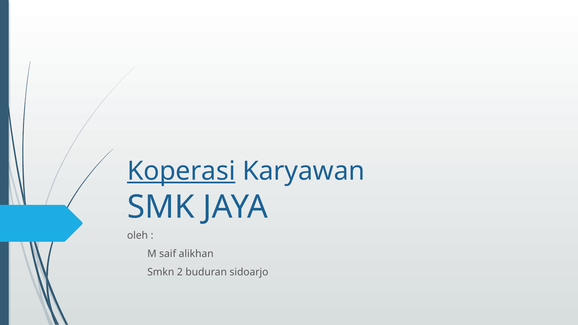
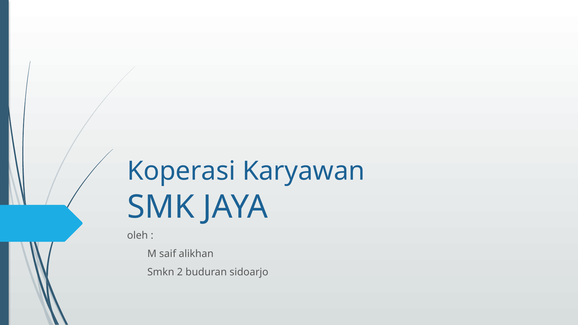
Koperasi underline: present -> none
